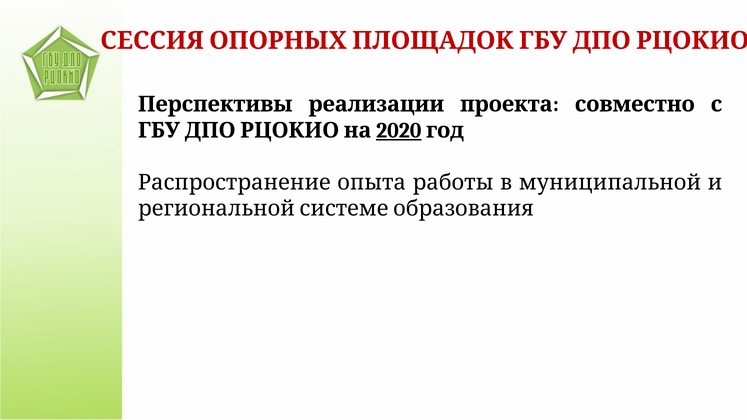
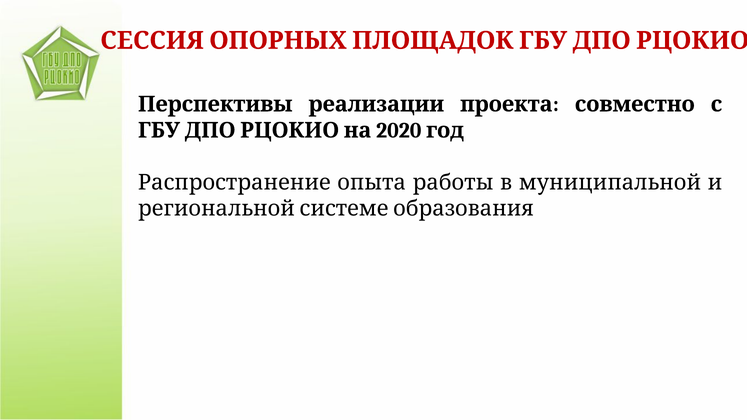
2020 underline: present -> none
